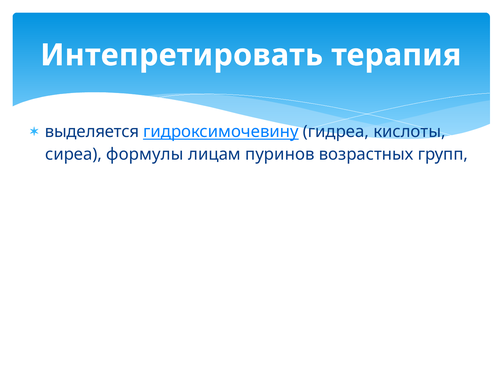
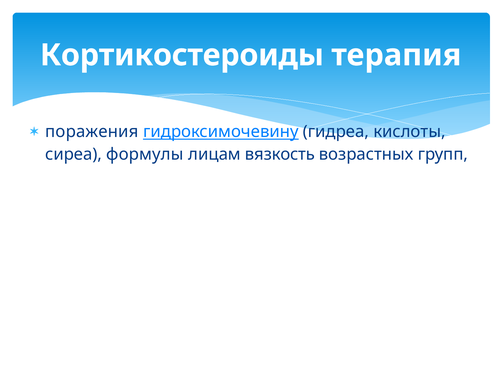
Интепретировать: Интепретировать -> Кортикостероиды
выделяется: выделяется -> поражения
пуринов: пуринов -> вязкость
